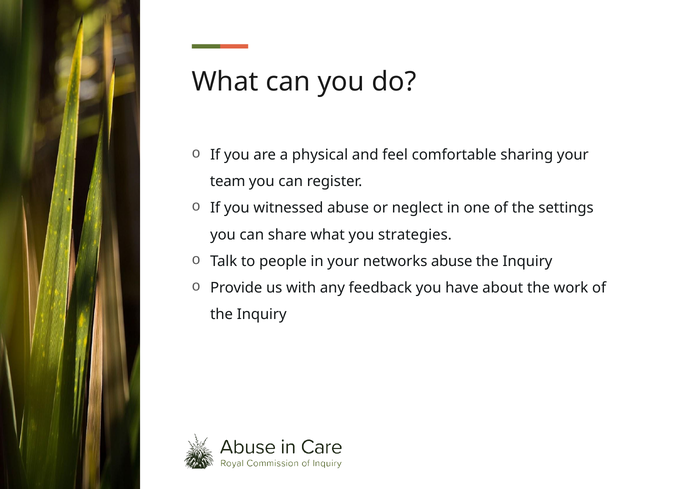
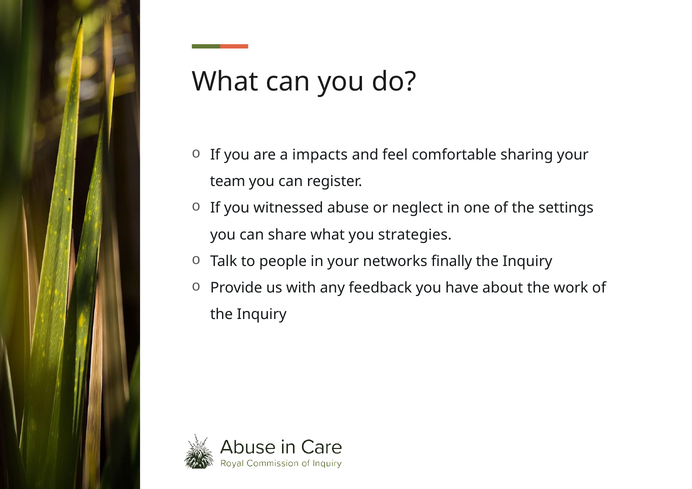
physical: physical -> impacts
networks abuse: abuse -> finally
